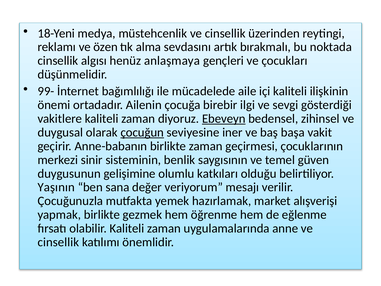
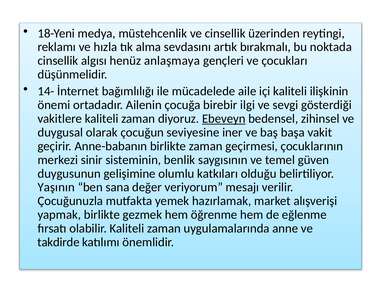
özen: özen -> hızla
99-: 99- -> 14-
çocuğun underline: present -> none
cinsellik at (58, 242): cinsellik -> takdirde
